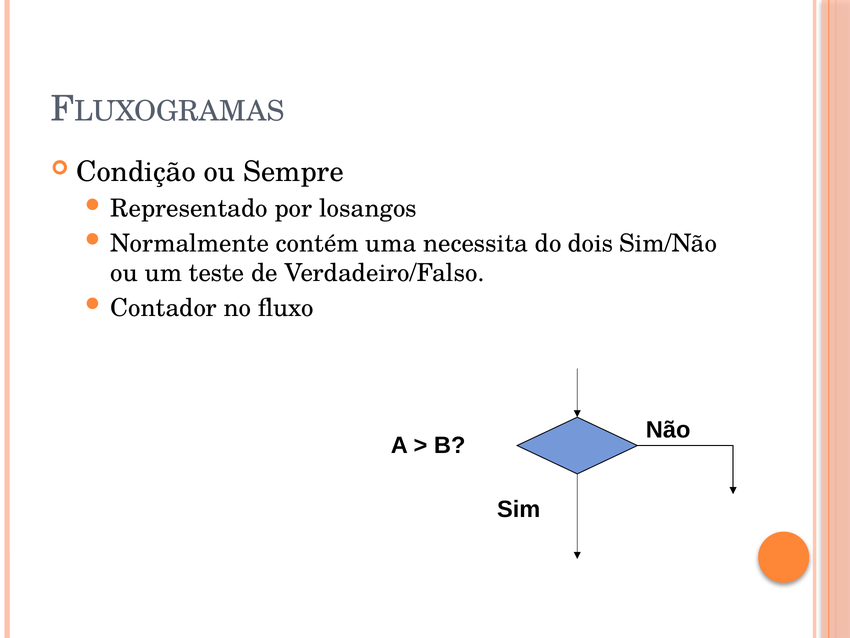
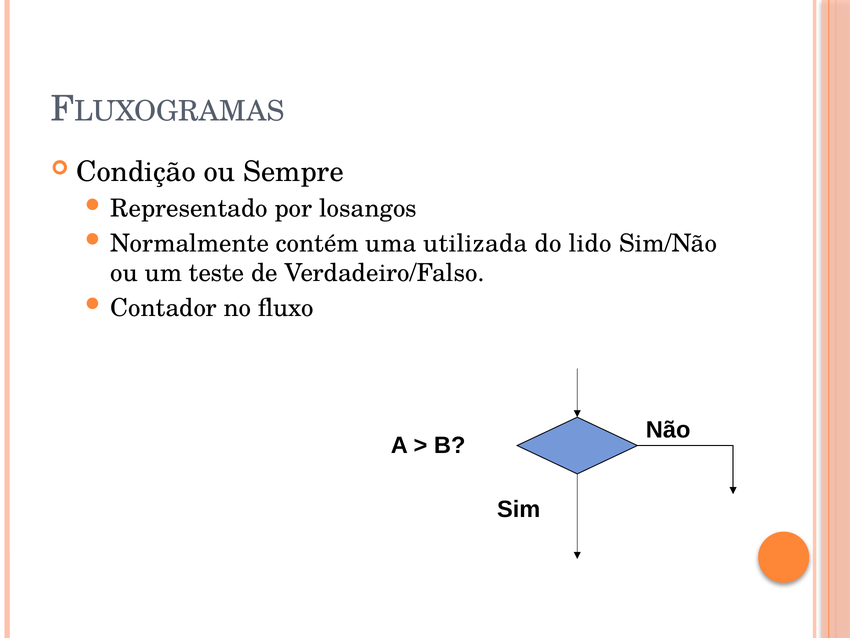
necessita: necessita -> utilizada
dois: dois -> lido
